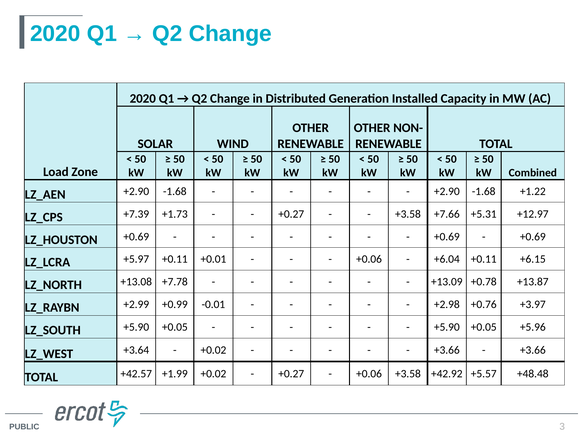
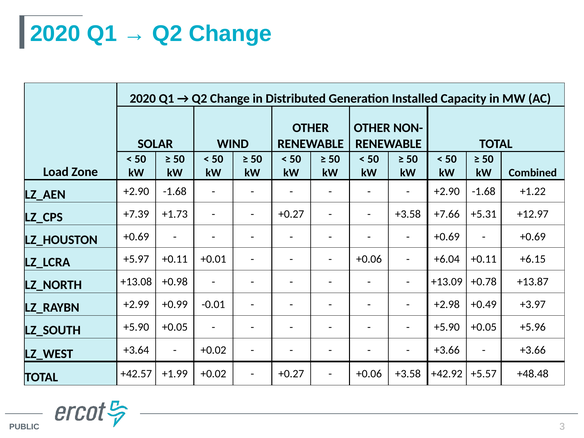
+7.78: +7.78 -> +0.98
+0.76: +0.76 -> +0.49
